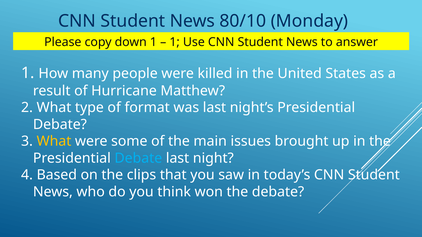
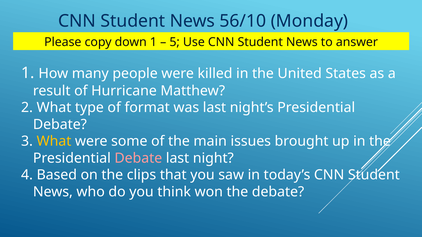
80/10: 80/10 -> 56/10
1 at (175, 42): 1 -> 5
Debate at (138, 158) colour: light blue -> pink
